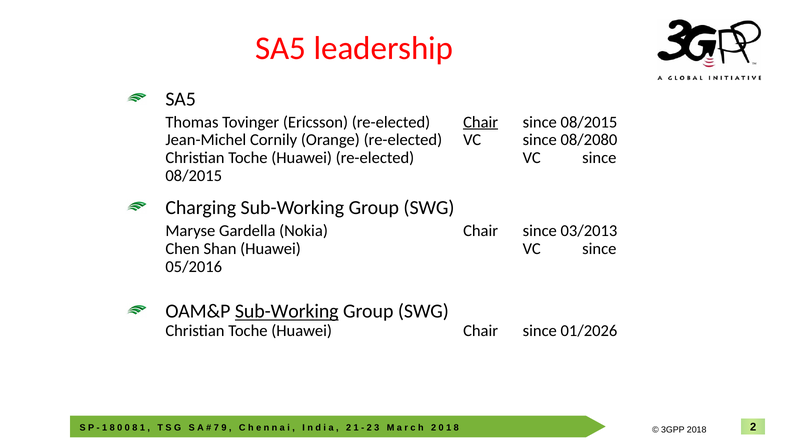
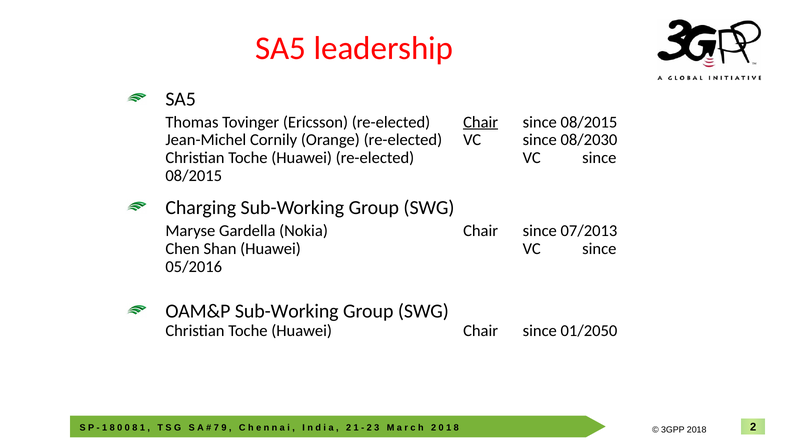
08/2080: 08/2080 -> 08/2030
03/2013: 03/2013 -> 07/2013
Sub-Working at (287, 311) underline: present -> none
01/2026: 01/2026 -> 01/2050
